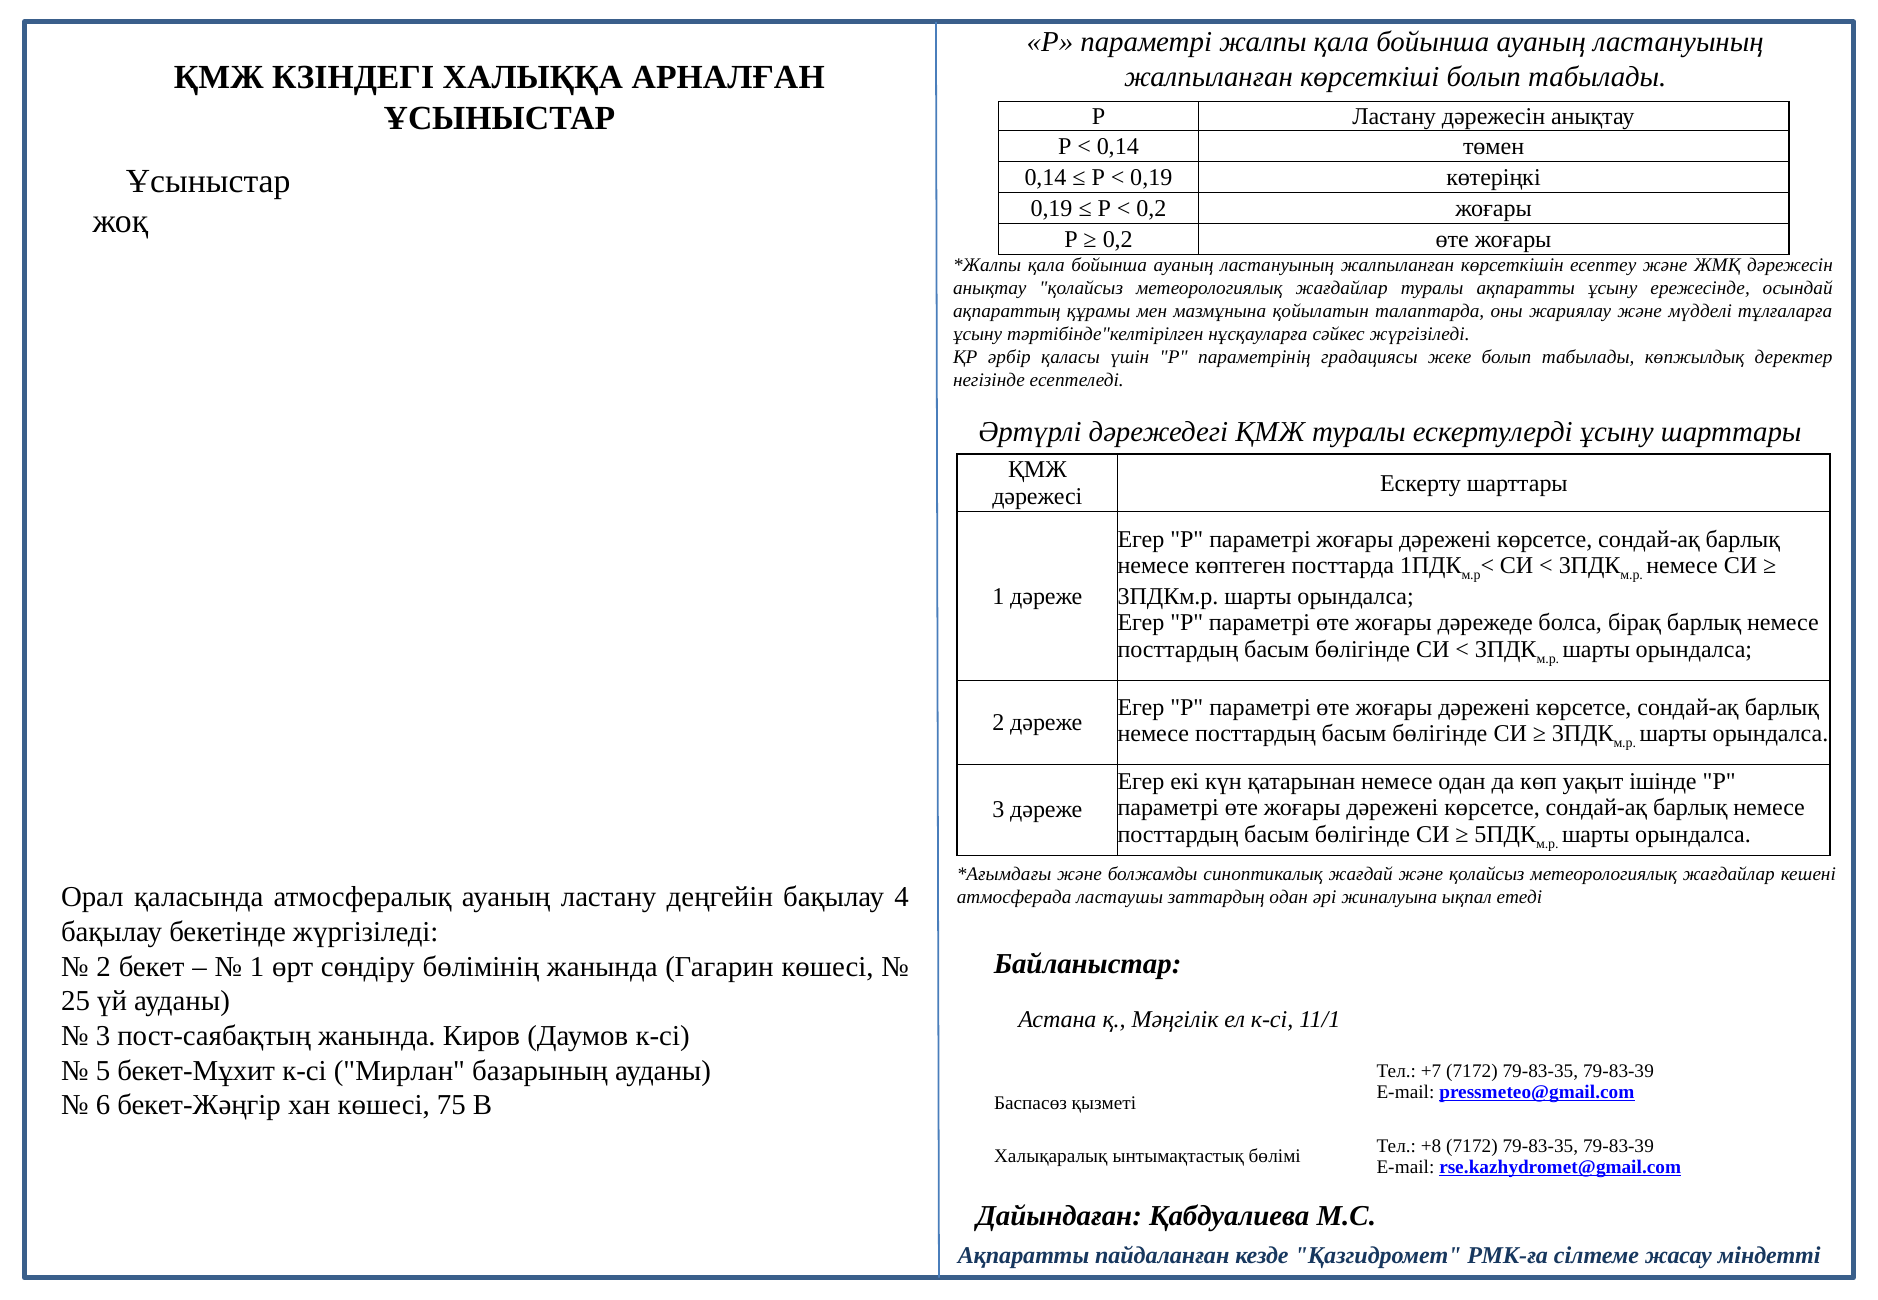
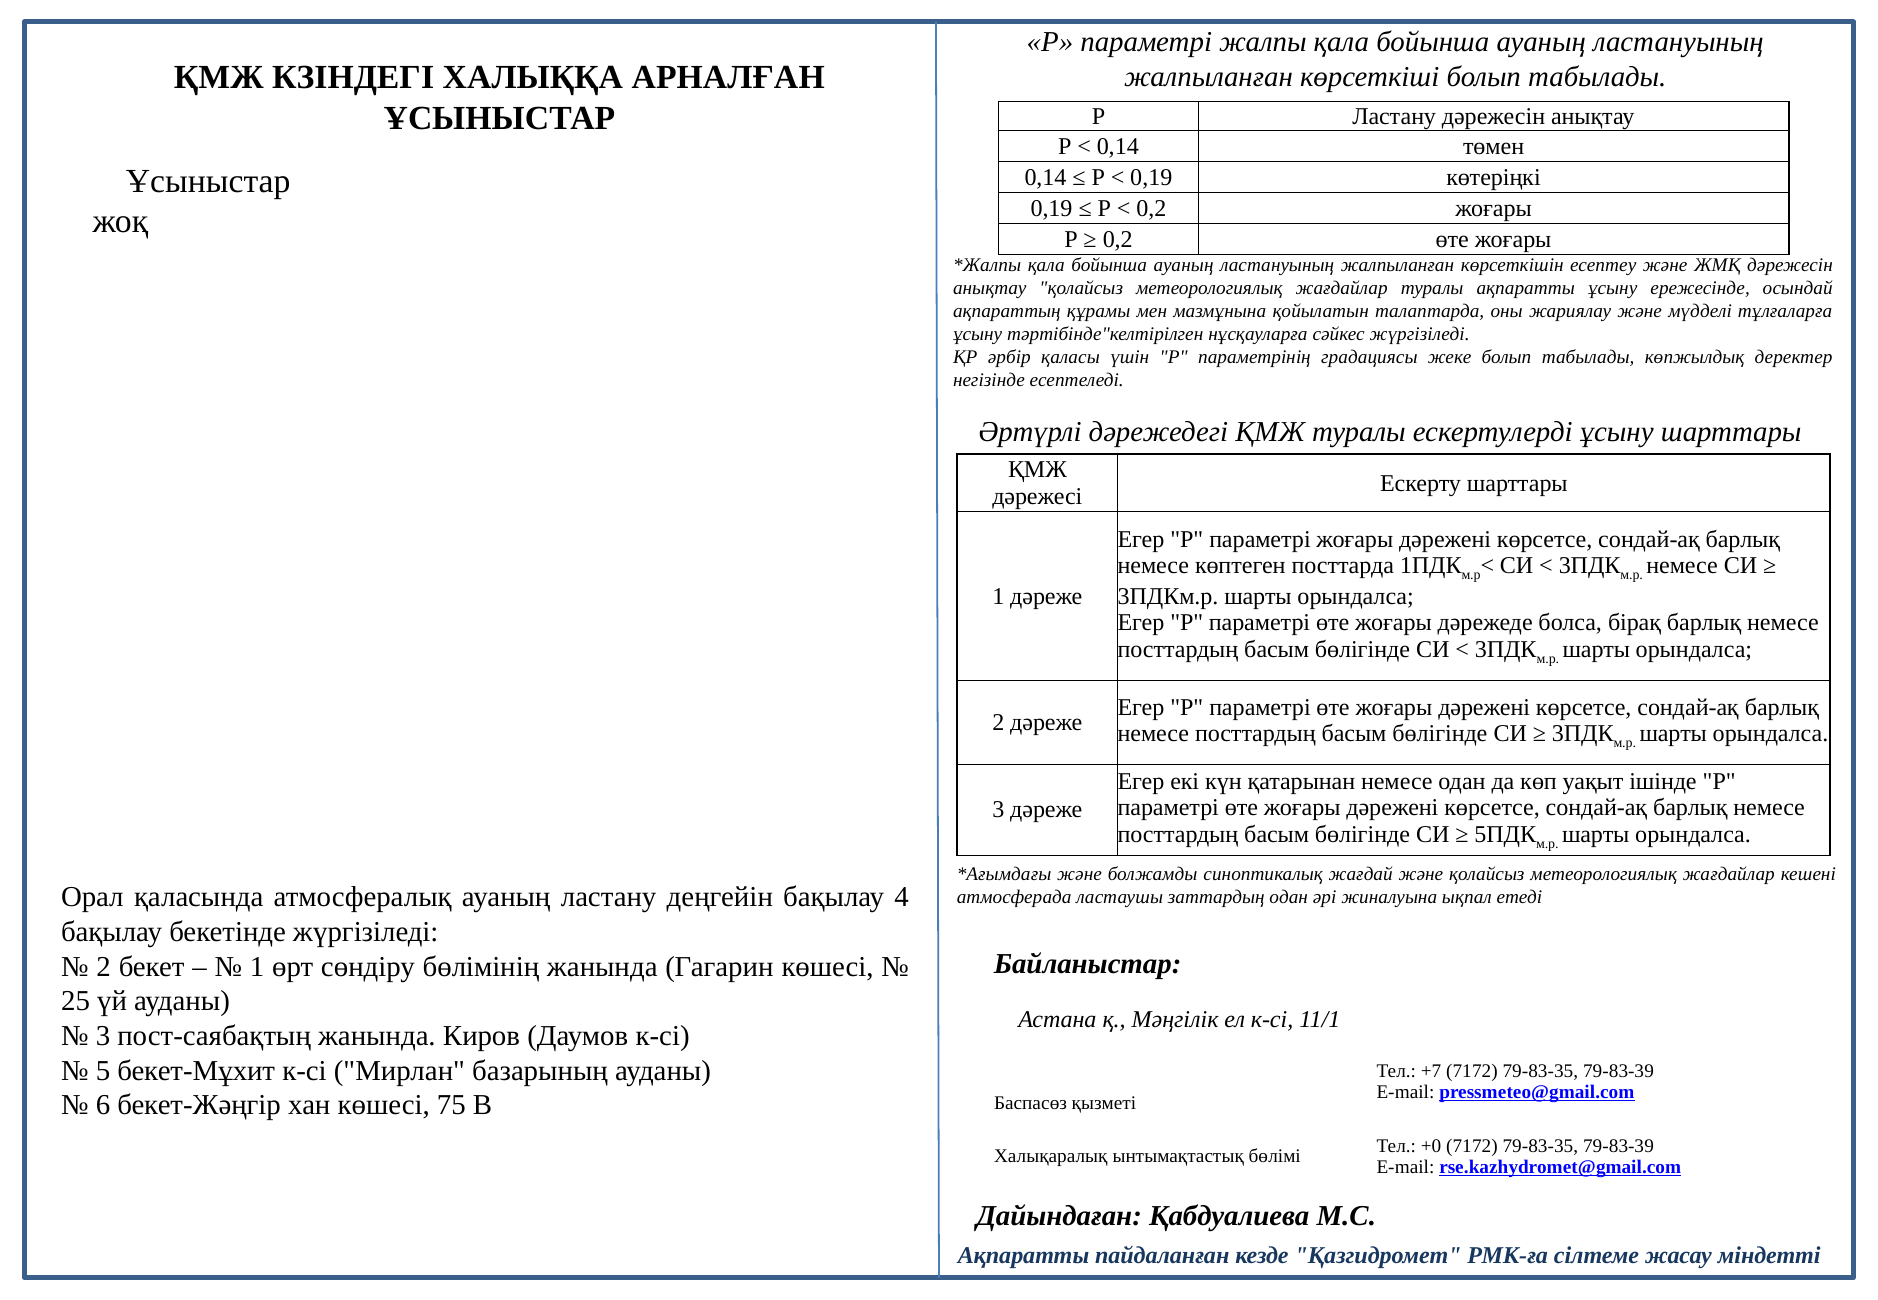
+8: +8 -> +0
